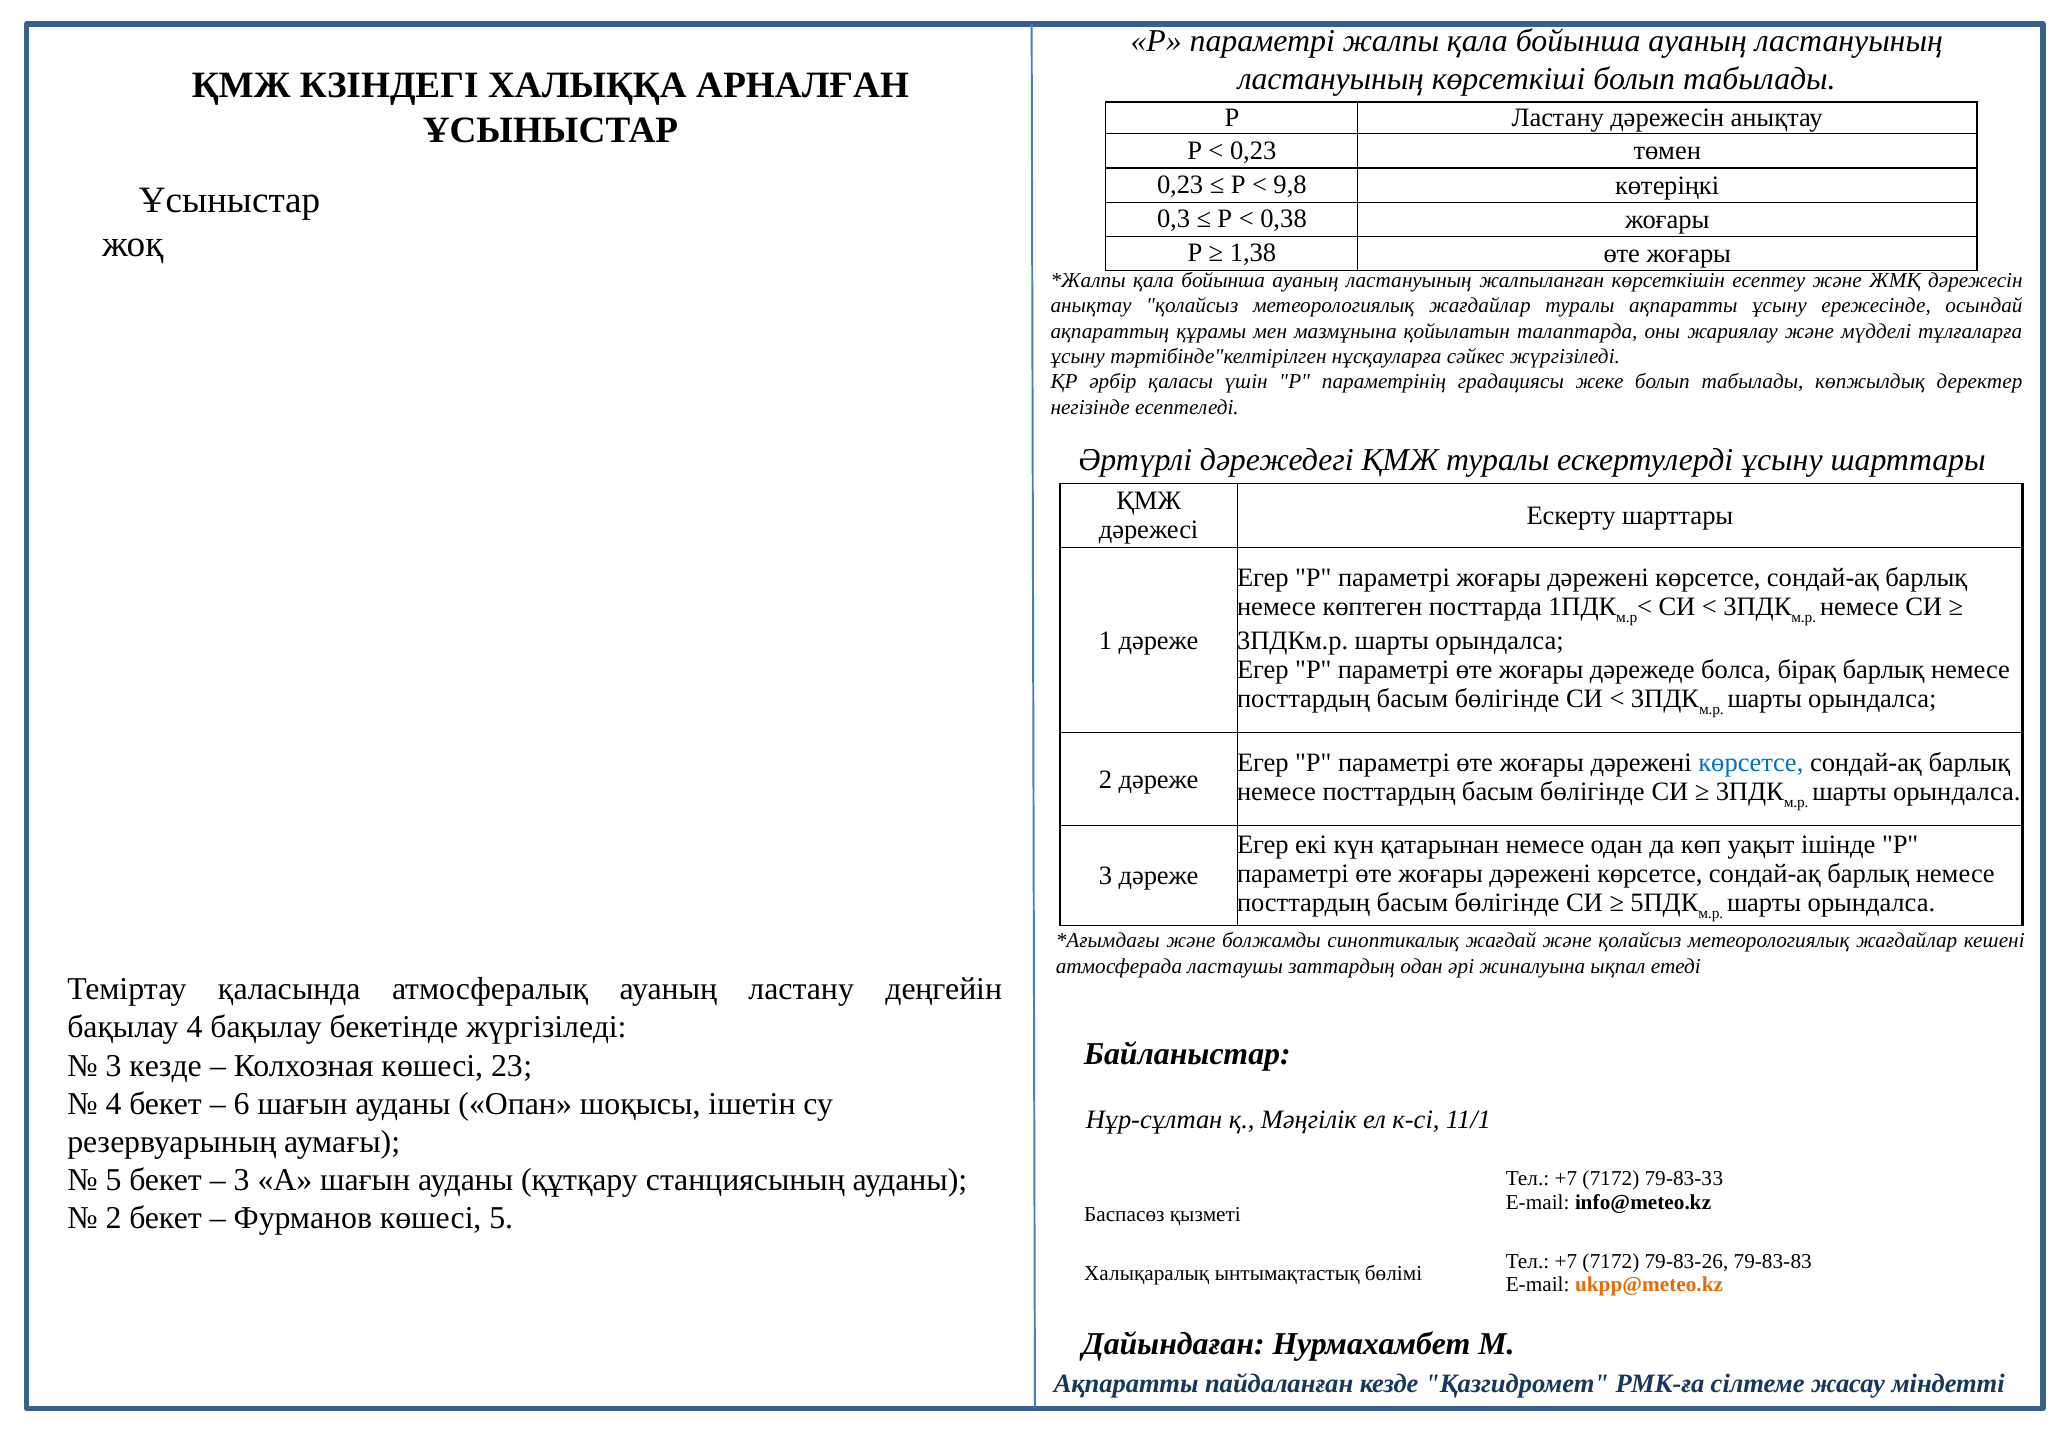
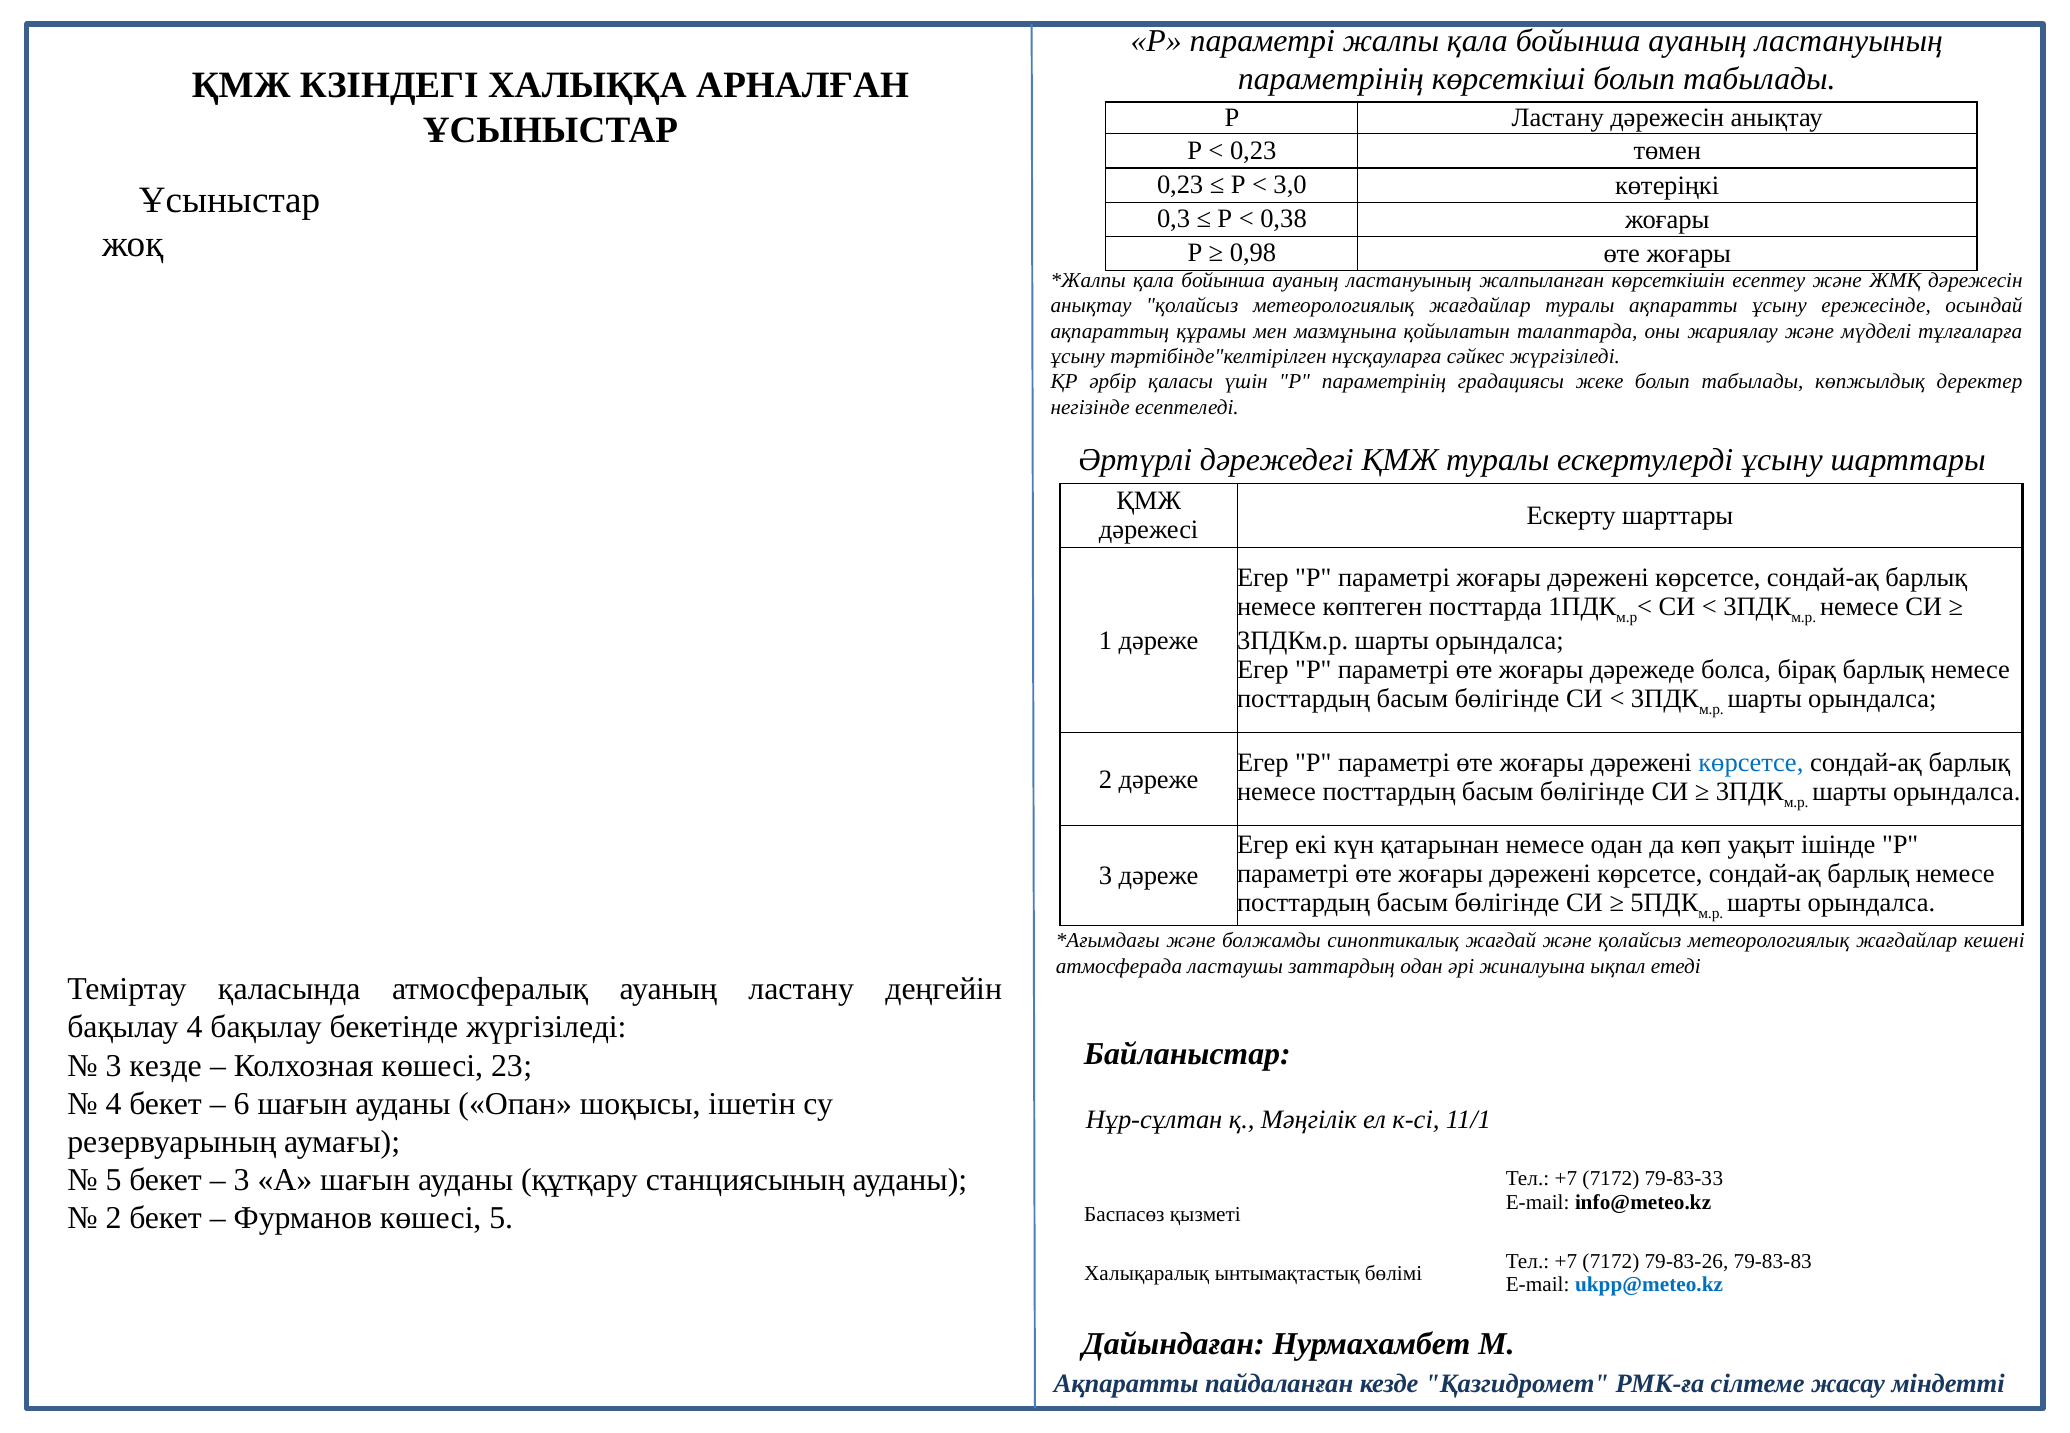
ластануының at (1331, 79): ластануының -> параметрінің
9,8: 9,8 -> 3,0
1,38: 1,38 -> 0,98
ukpp@meteo.kz colour: orange -> blue
